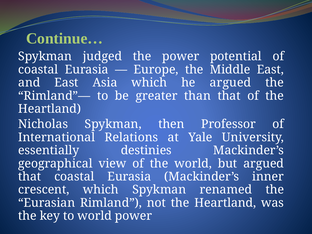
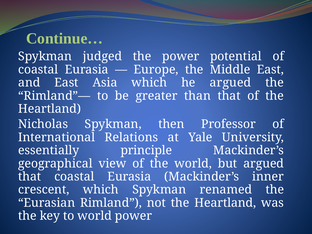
destinies: destinies -> principle
